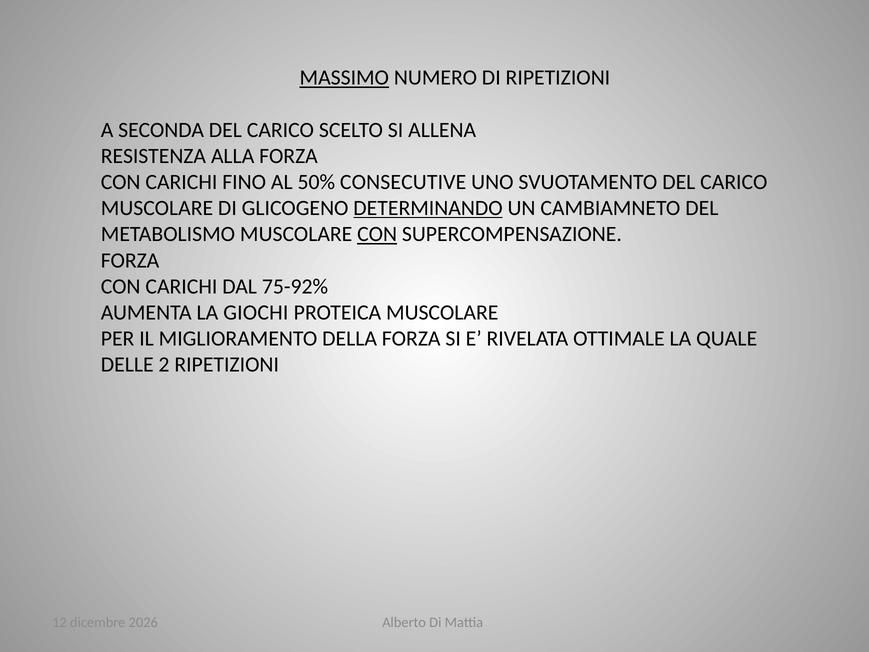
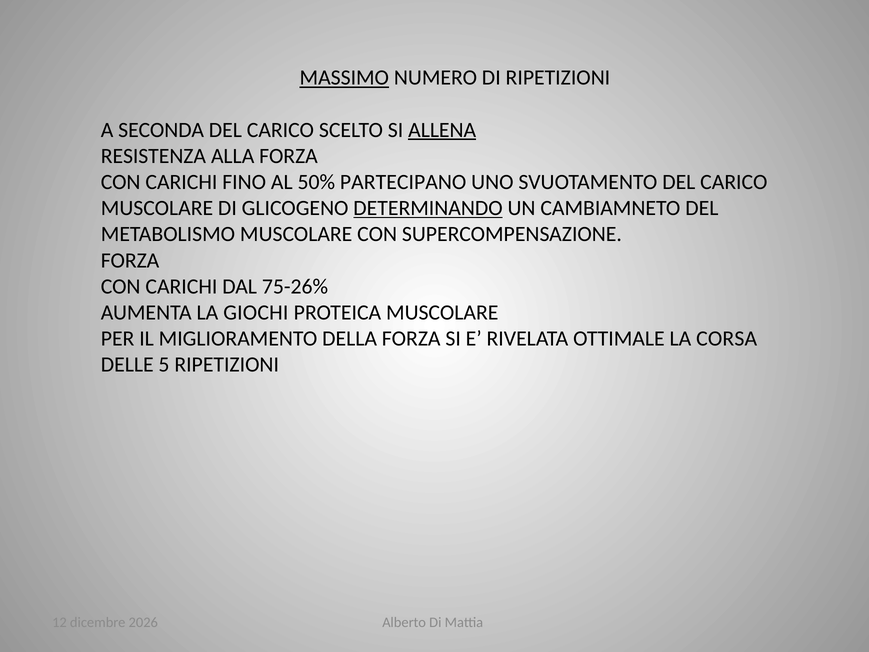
ALLENA underline: none -> present
CONSECUTIVE: CONSECUTIVE -> PARTECIPANO
CON at (377, 234) underline: present -> none
75-92%: 75-92% -> 75-26%
QUALE: QUALE -> CORSA
2: 2 -> 5
